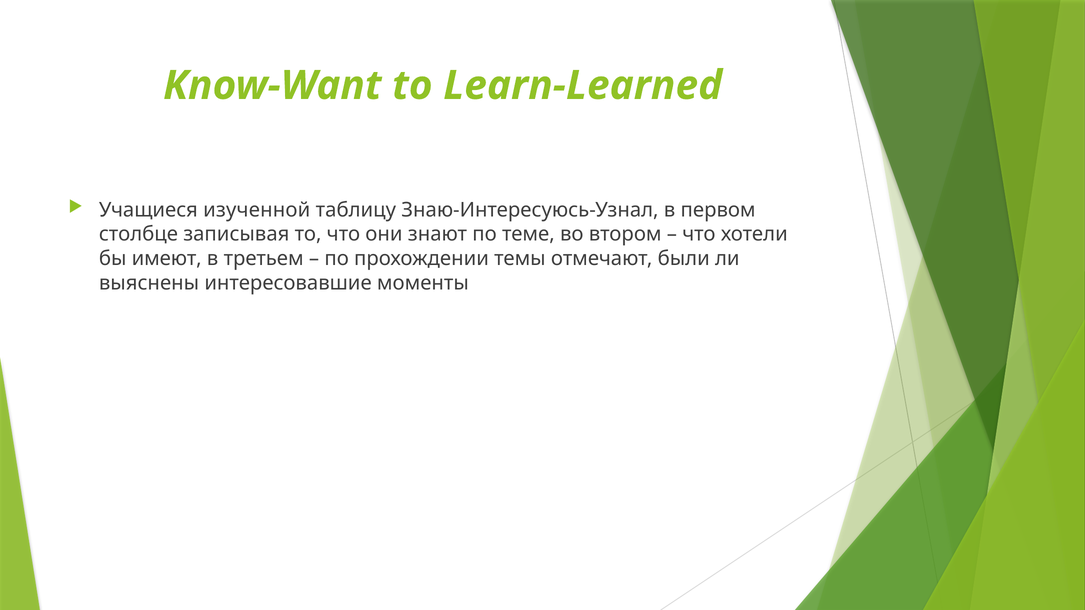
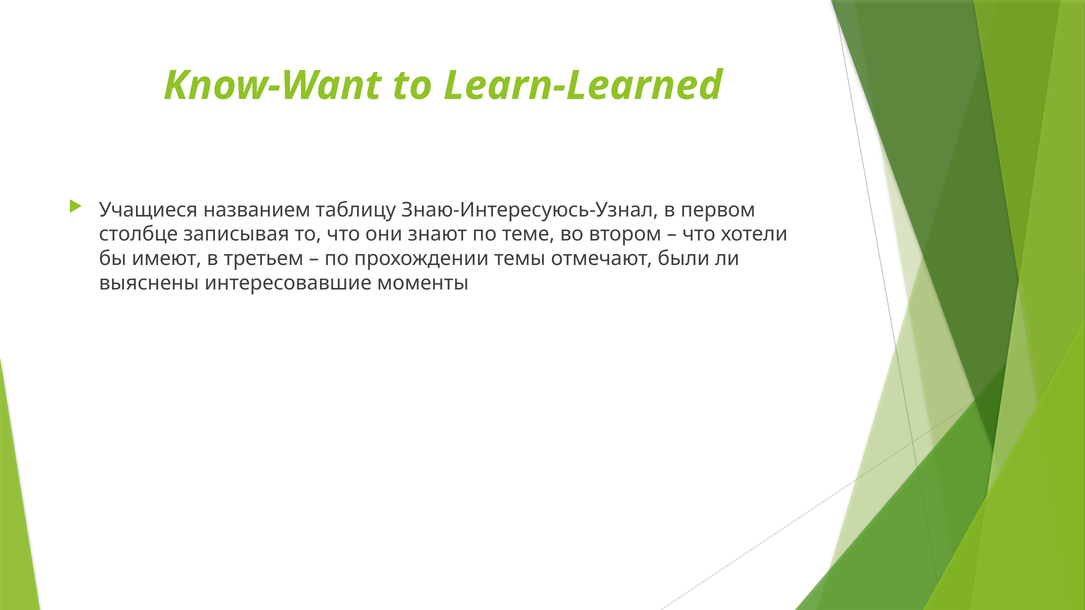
изученной: изученной -> названием
